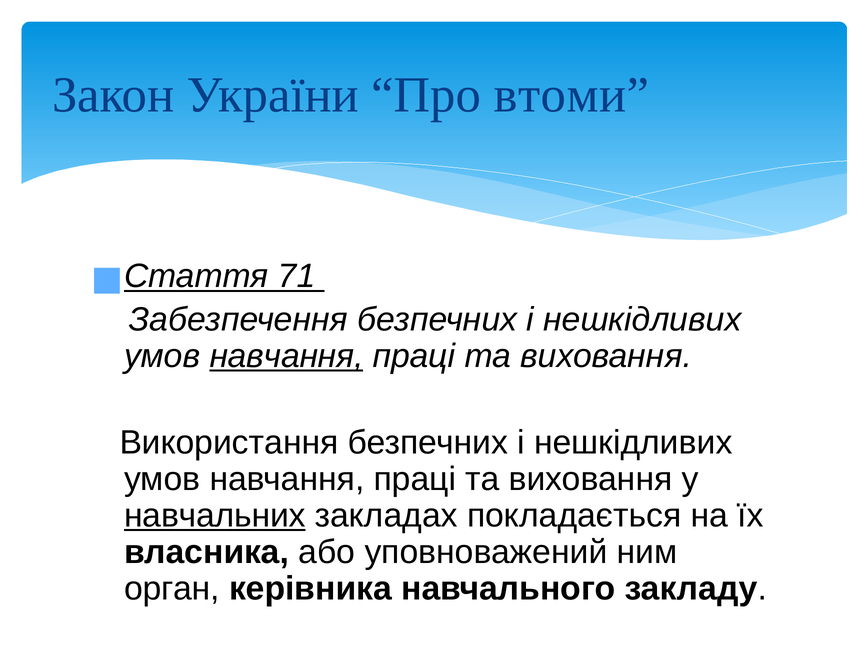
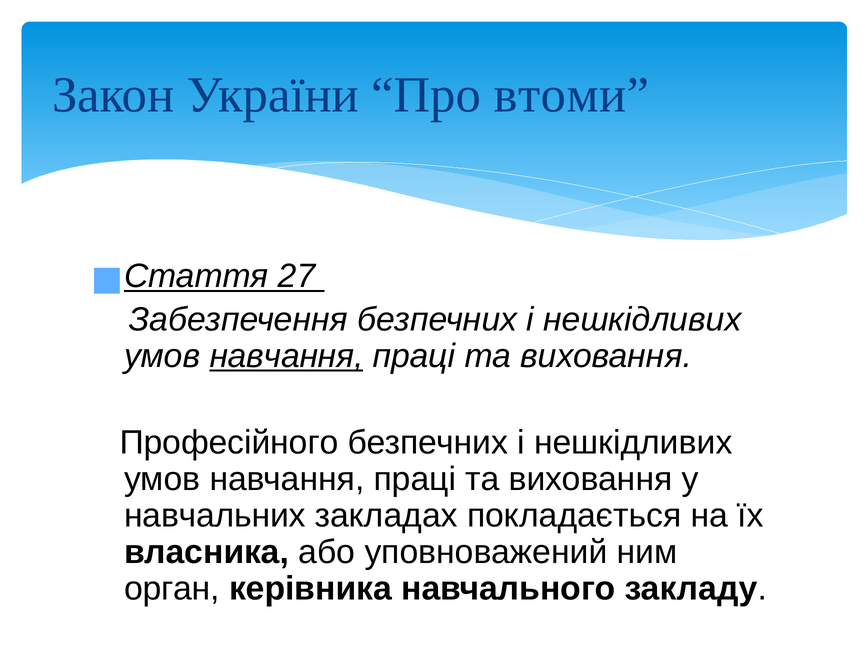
71: 71 -> 27
Використання: Використання -> Професійного
навчальних underline: present -> none
